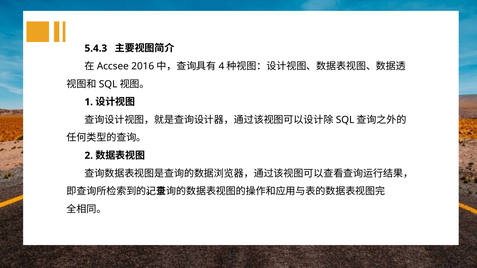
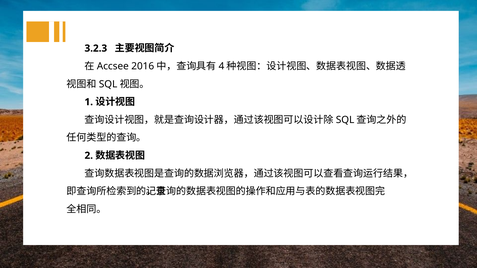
5.4.3: 5.4.3 -> 3.2.3
